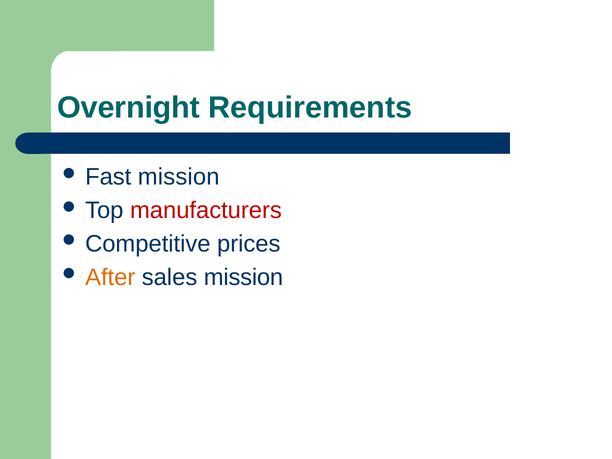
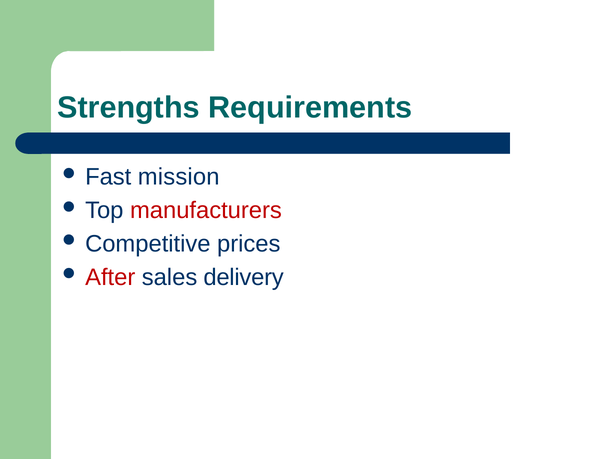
Overnight: Overnight -> Strengths
After colour: orange -> red
sales mission: mission -> delivery
